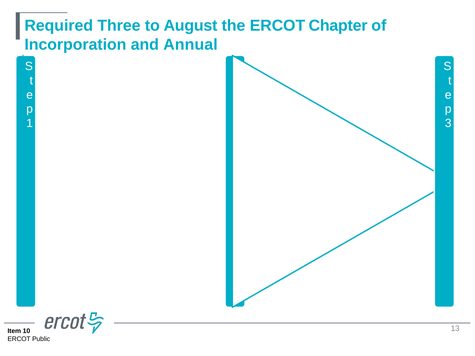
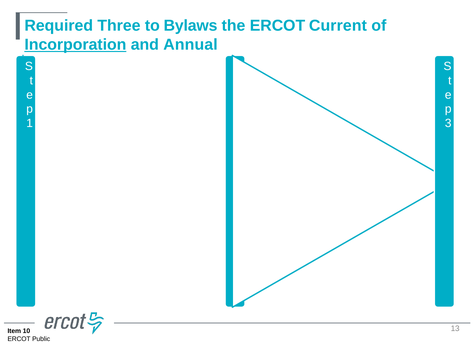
August: August -> Bylaws
Chapter: Chapter -> Current
Incorporation underline: none -> present
